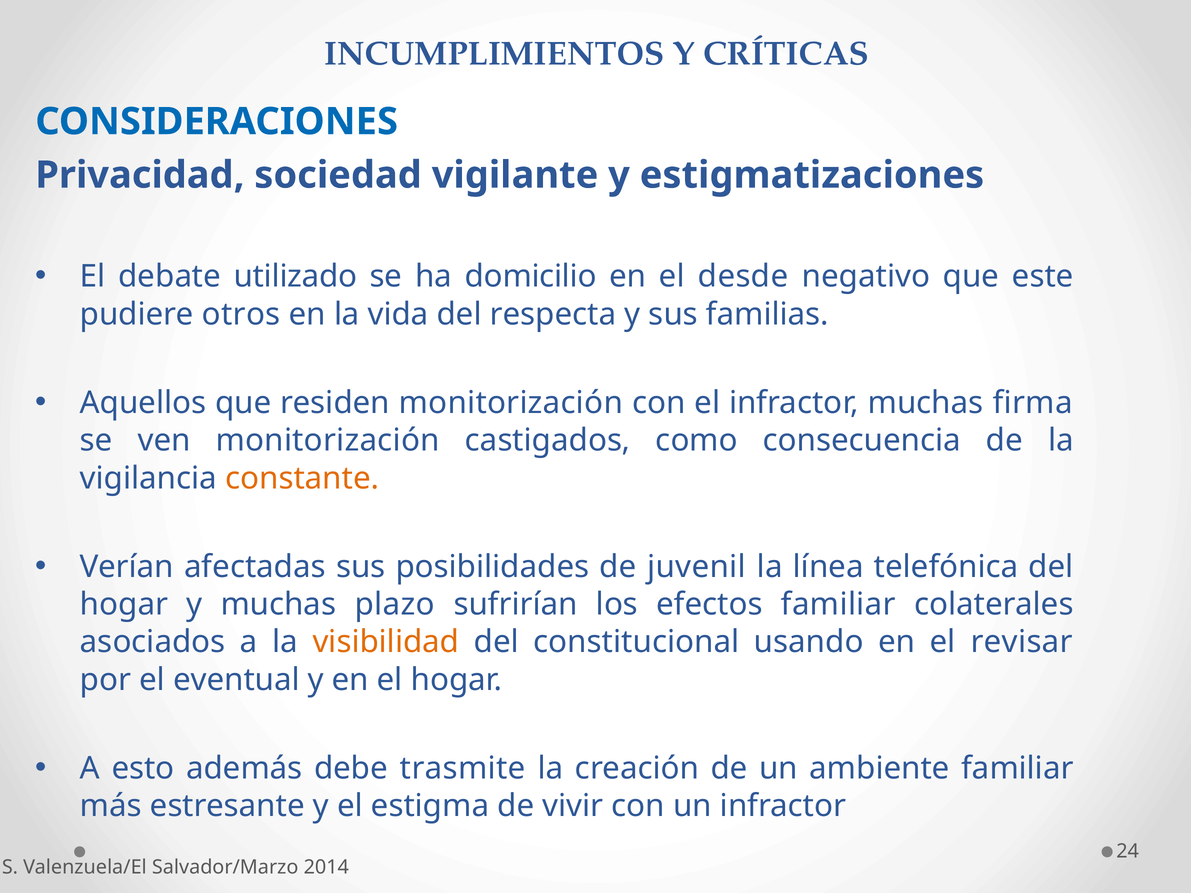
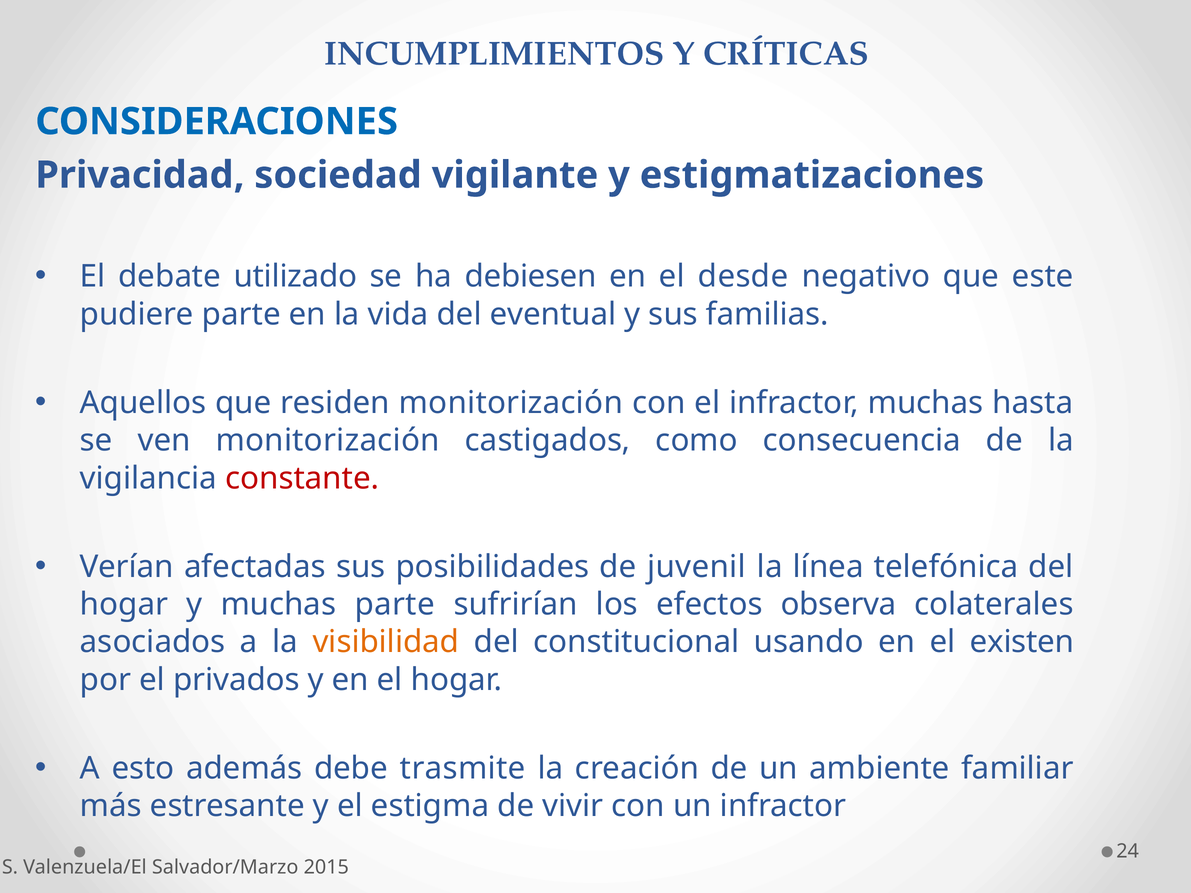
domicilio: domicilio -> debiesen
pudiere otros: otros -> parte
respecta: respecta -> eventual
firma: firma -> hasta
constante colour: orange -> red
muchas plazo: plazo -> parte
efectos familiar: familiar -> observa
revisar: revisar -> existen
eventual: eventual -> privados
2014: 2014 -> 2015
